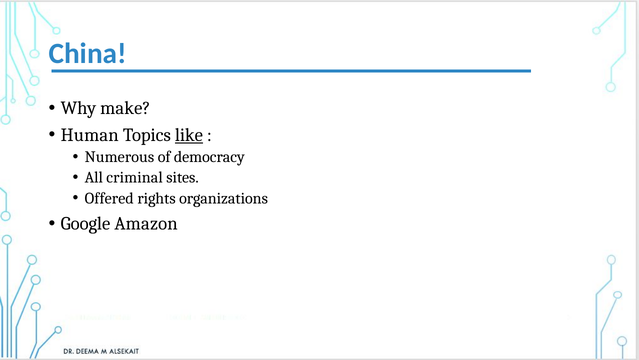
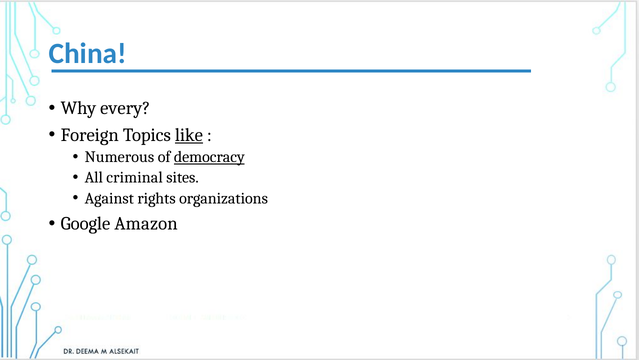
make: make -> every
Human: Human -> Foreign
democracy underline: none -> present
Offered: Offered -> Against
